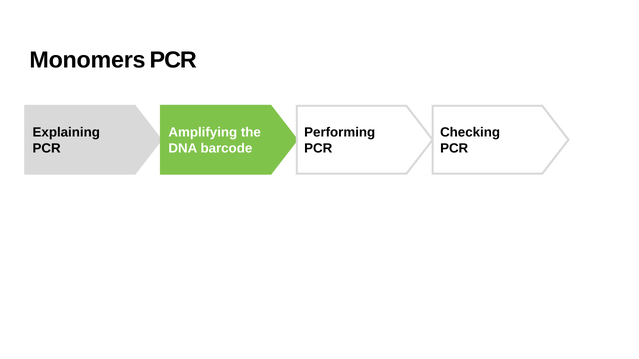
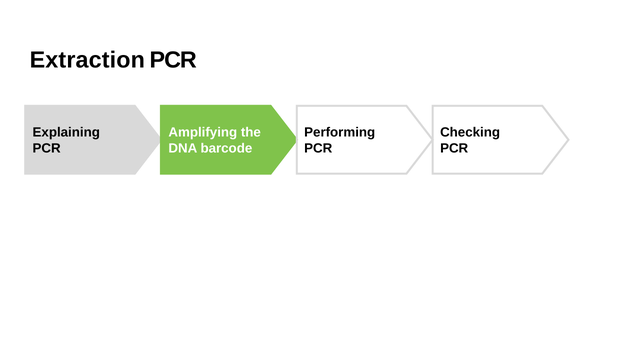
Monomers: Monomers -> Extraction
